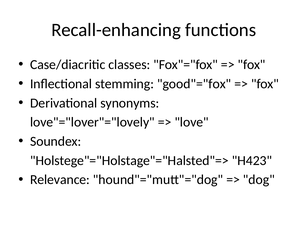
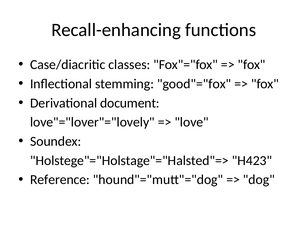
synonyms: synonyms -> document
Relevance: Relevance -> Reference
